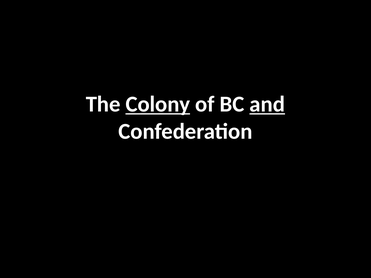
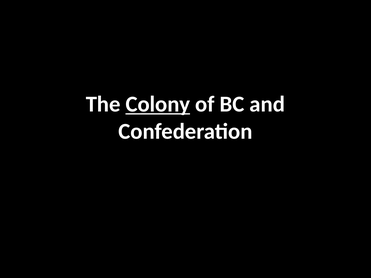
and underline: present -> none
